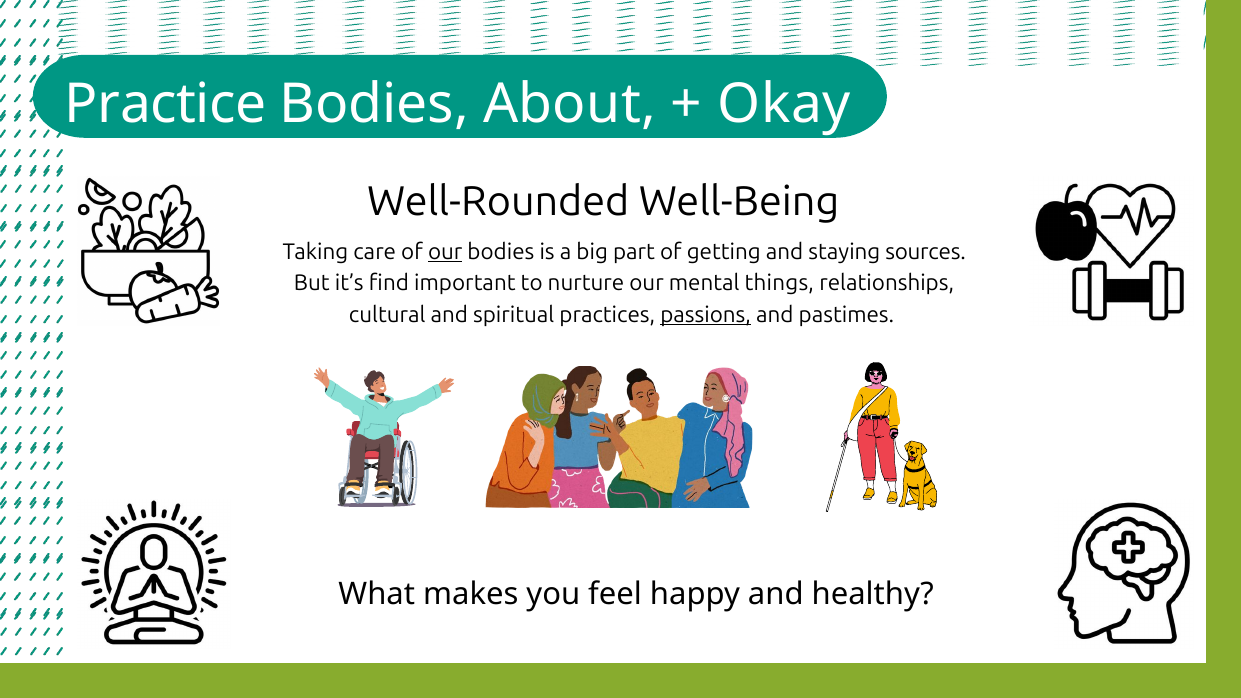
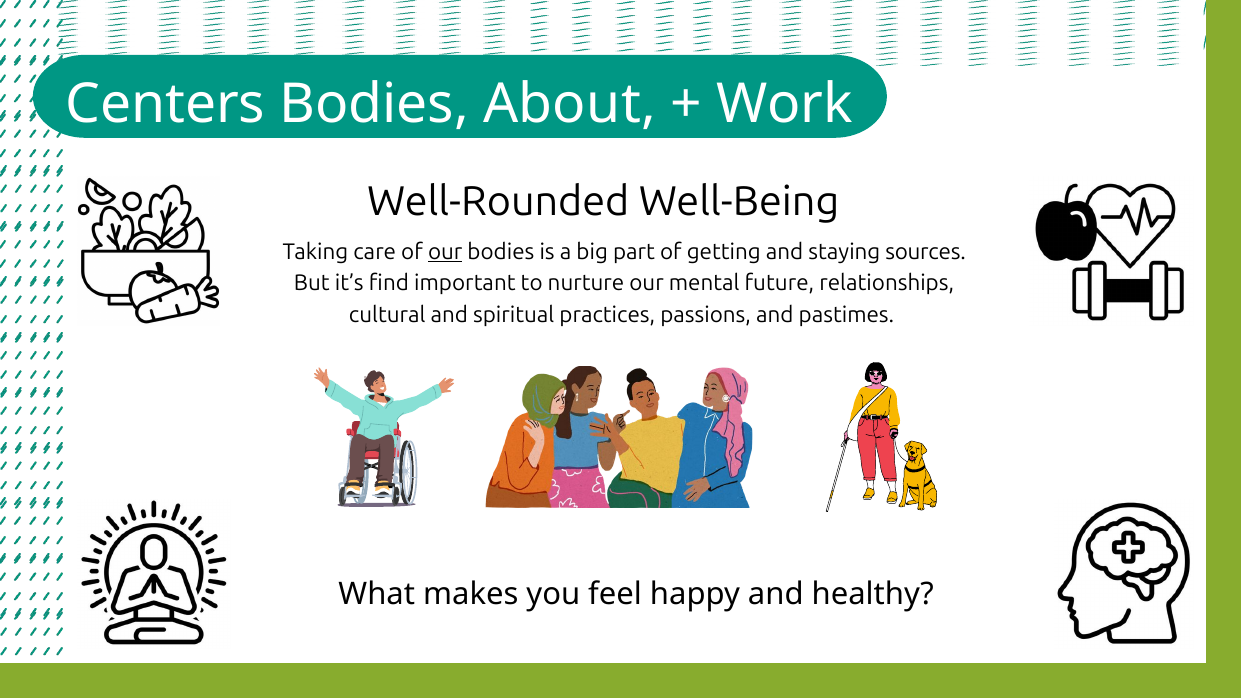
Practice: Practice -> Centers
Okay: Okay -> Work
things: things -> future
passions underline: present -> none
